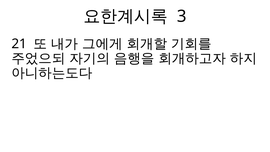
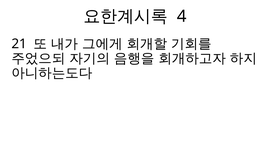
3: 3 -> 4
